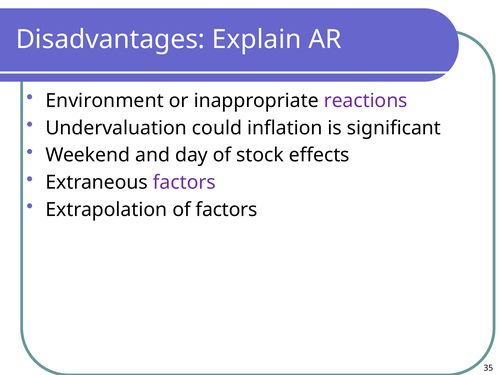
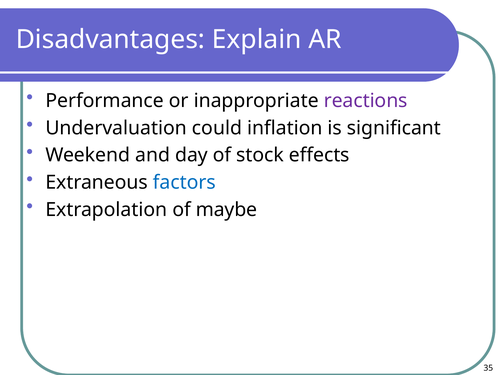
Environment: Environment -> Performance
factors at (184, 182) colour: purple -> blue
of factors: factors -> maybe
